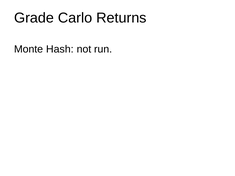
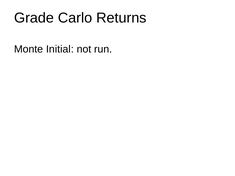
Hash: Hash -> Initial
